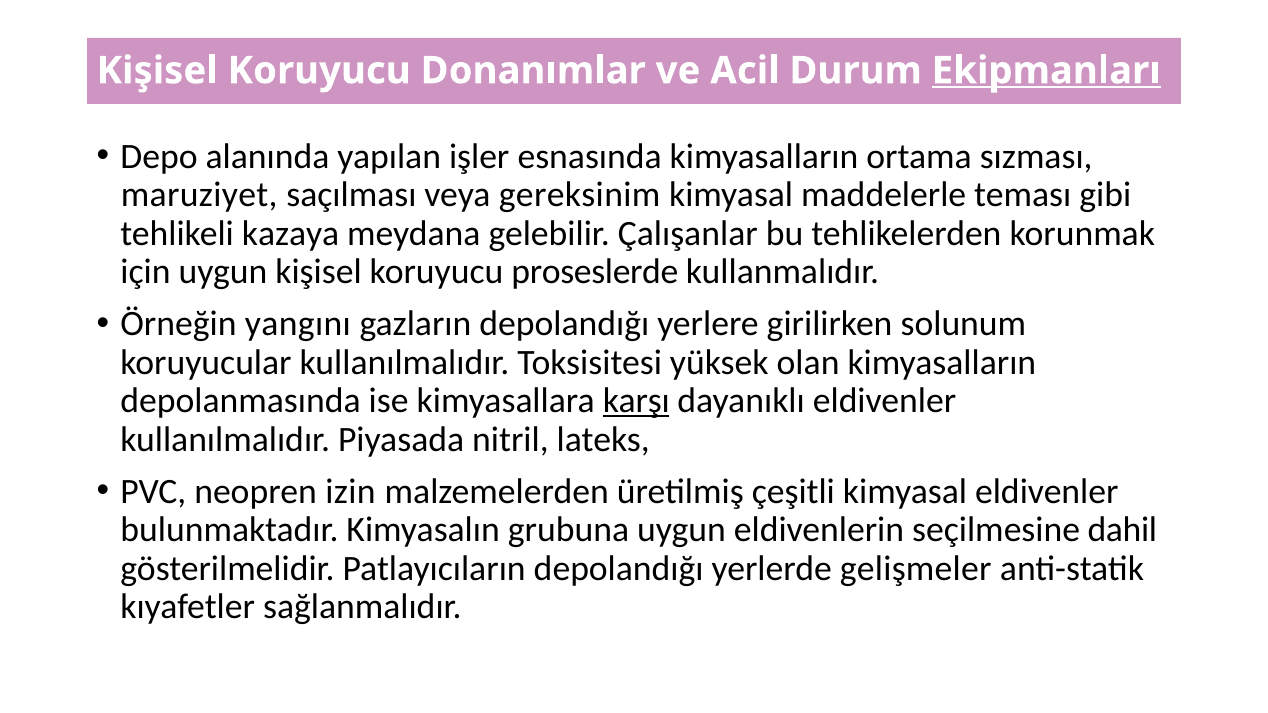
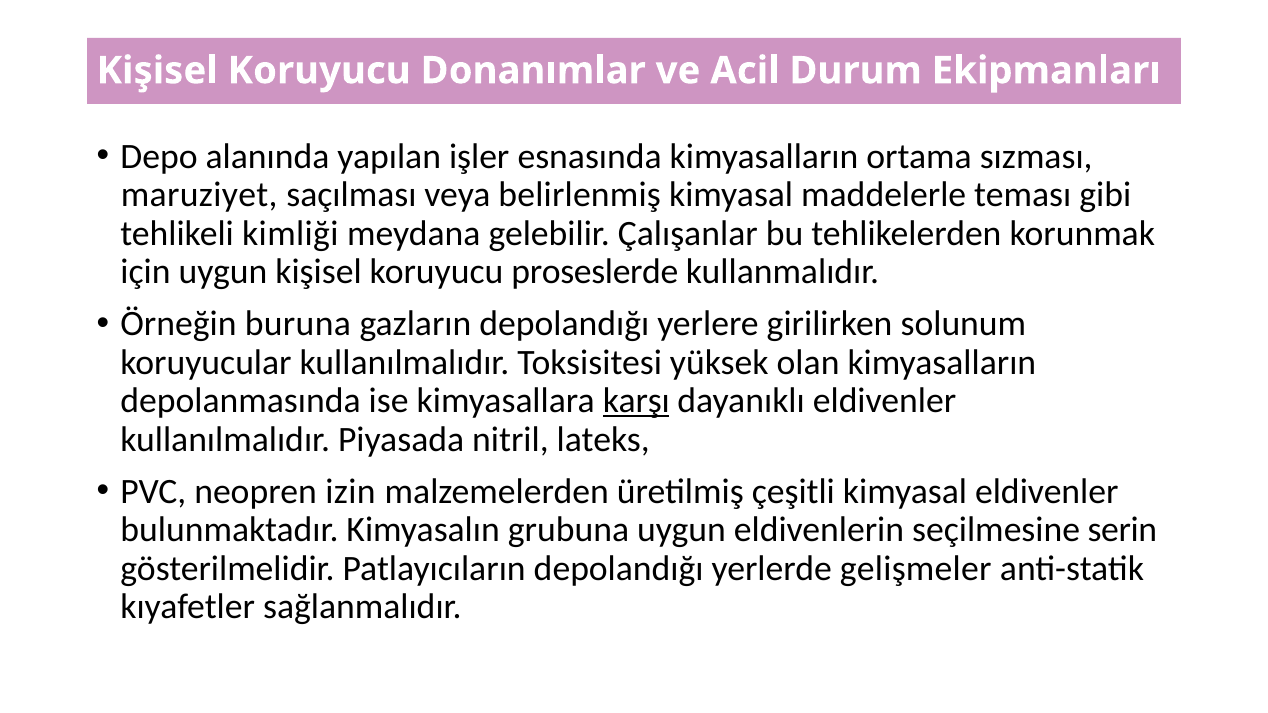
Ekipmanları underline: present -> none
gereksinim: gereksinim -> belirlenmiş
kazaya: kazaya -> kimliği
yangını: yangını -> buruna
dahil: dahil -> serin
